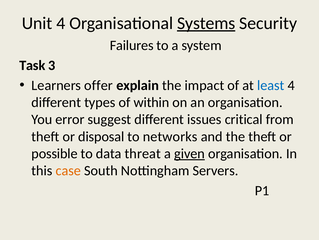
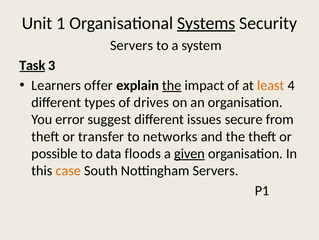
Unit 4: 4 -> 1
Failures at (132, 45): Failures -> Servers
Task underline: none -> present
the at (172, 85) underline: none -> present
least colour: blue -> orange
within: within -> drives
critical: critical -> secure
disposal: disposal -> transfer
threat: threat -> floods
